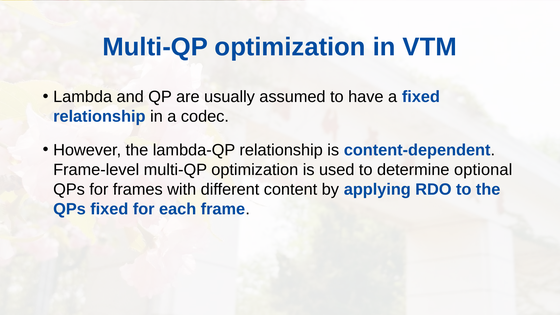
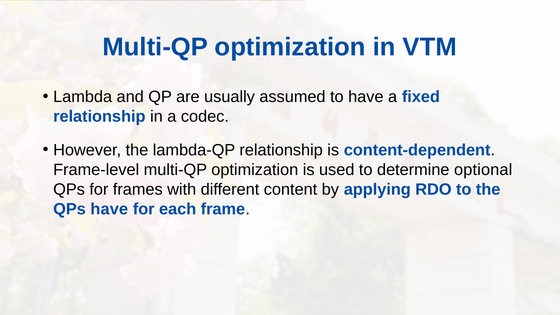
QPs fixed: fixed -> have
